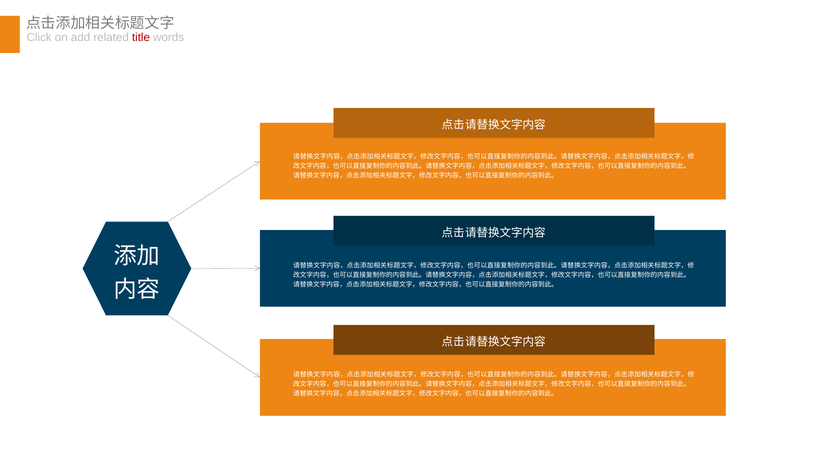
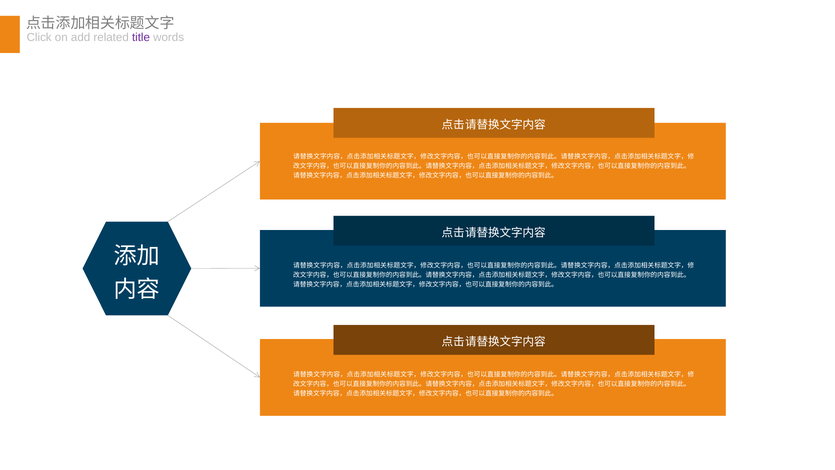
title colour: red -> purple
